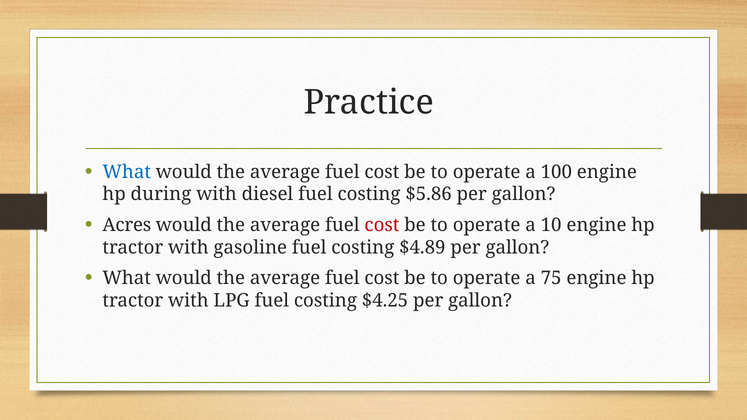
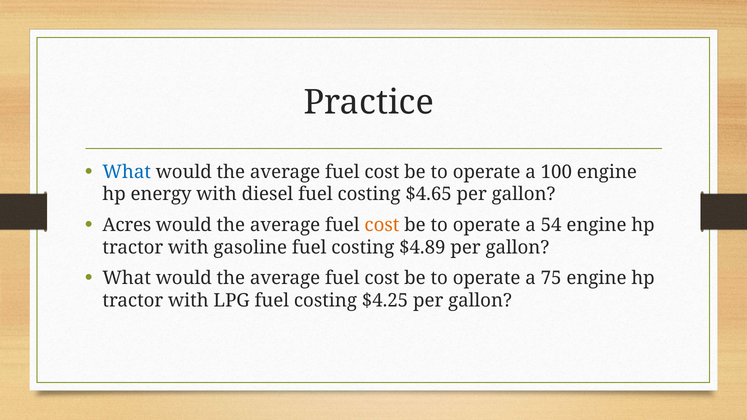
during: during -> energy
$5.86: $5.86 -> $4.65
cost at (382, 225) colour: red -> orange
10: 10 -> 54
